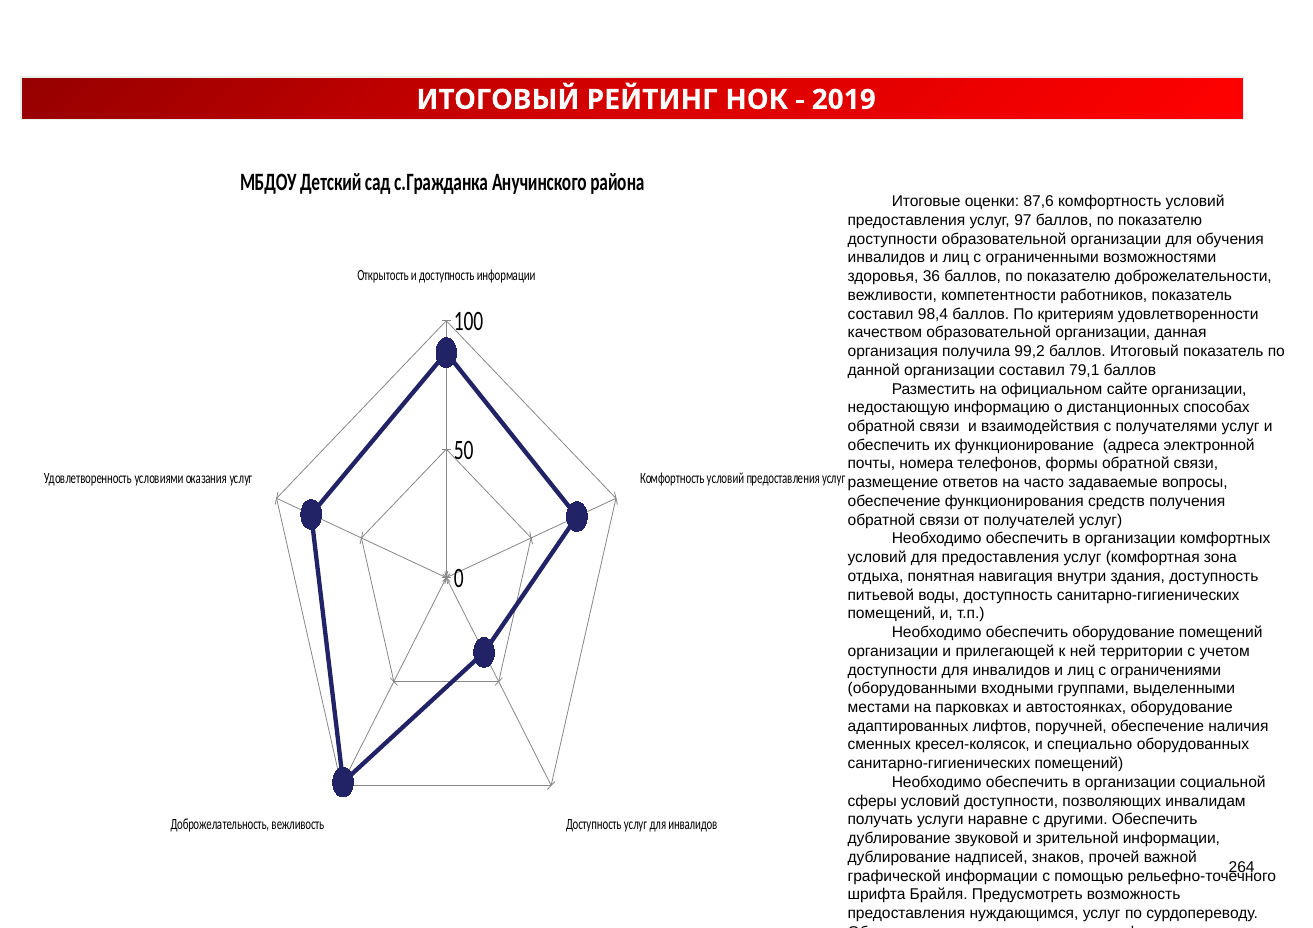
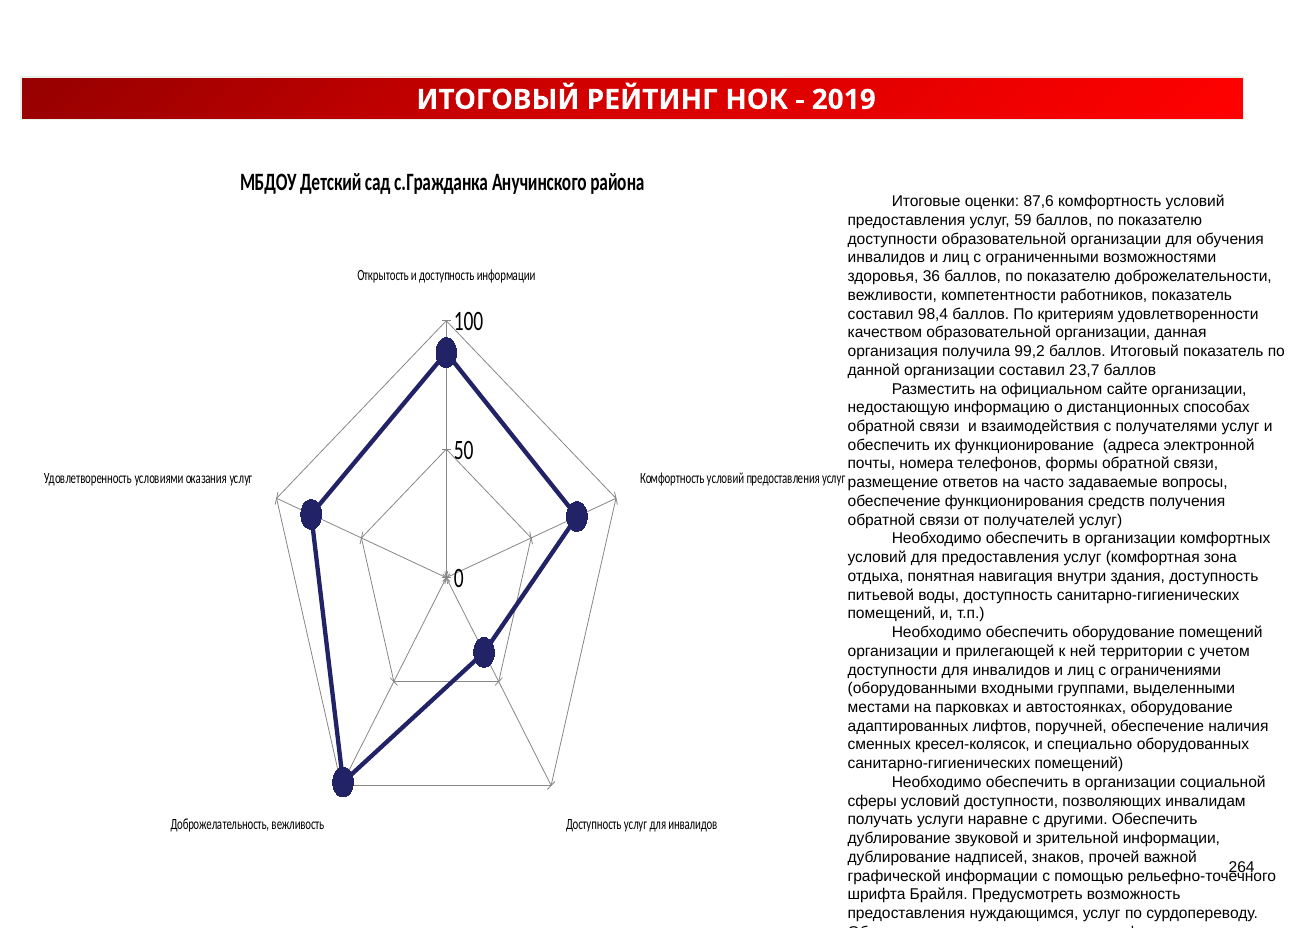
97: 97 -> 59
79,1: 79,1 -> 23,7
